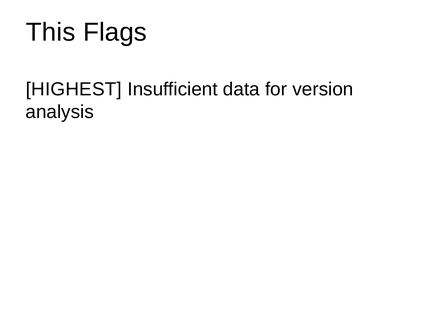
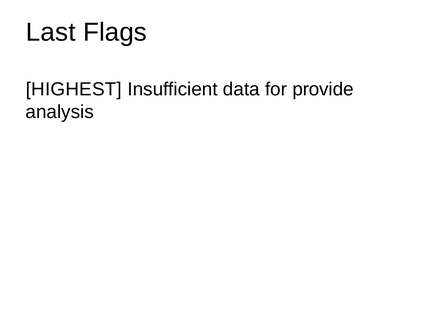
This: This -> Last
version: version -> provide
